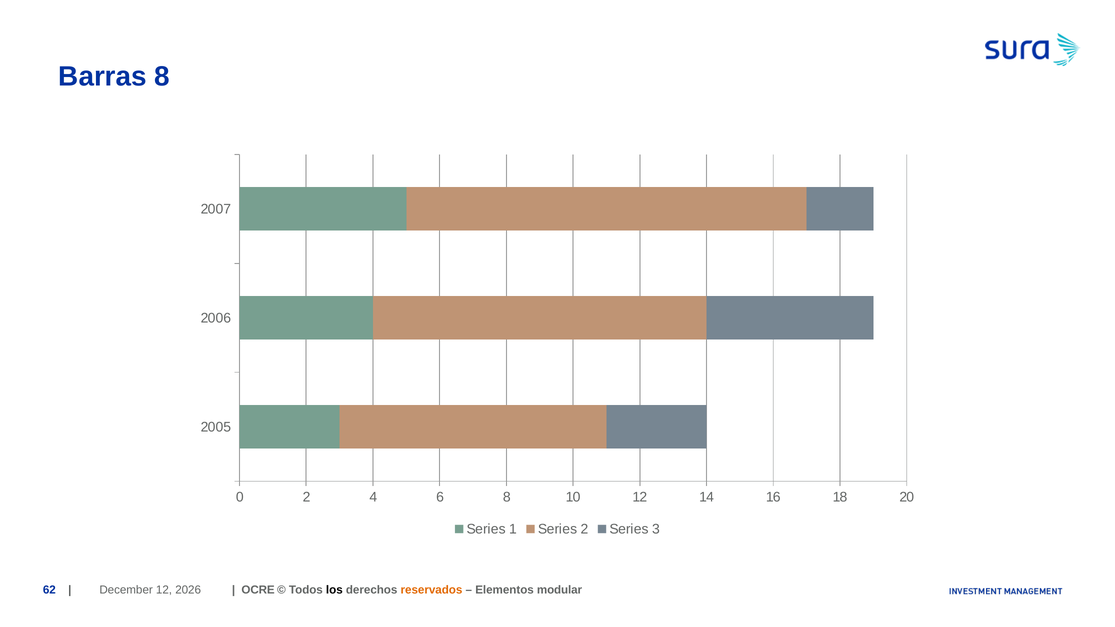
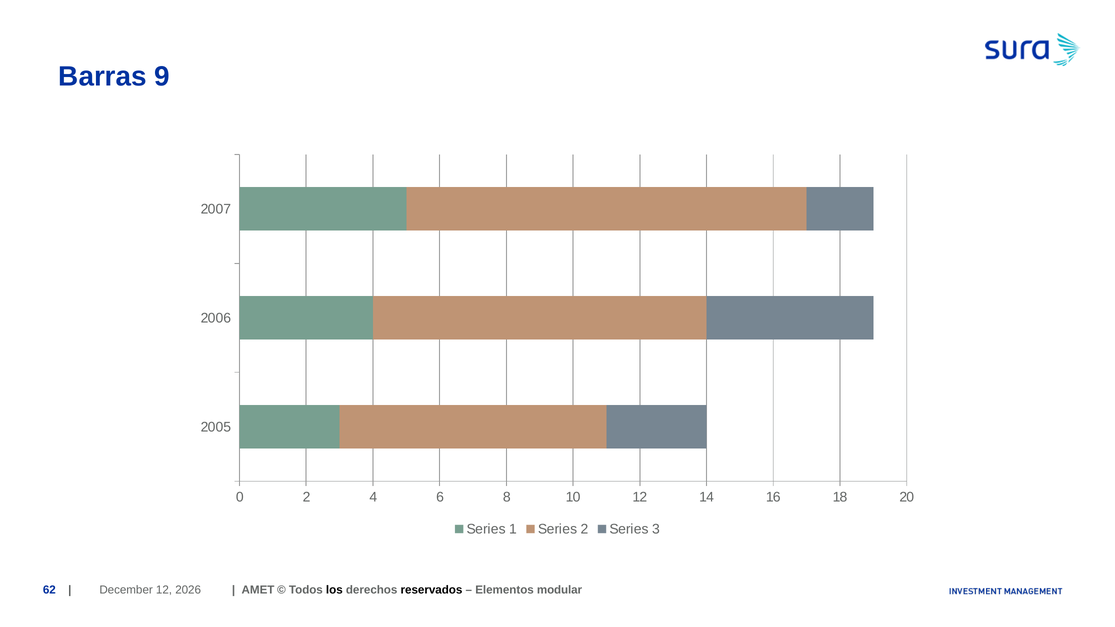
Barras 8: 8 -> 9
OCRE: OCRE -> AMET
reservados colour: orange -> black
